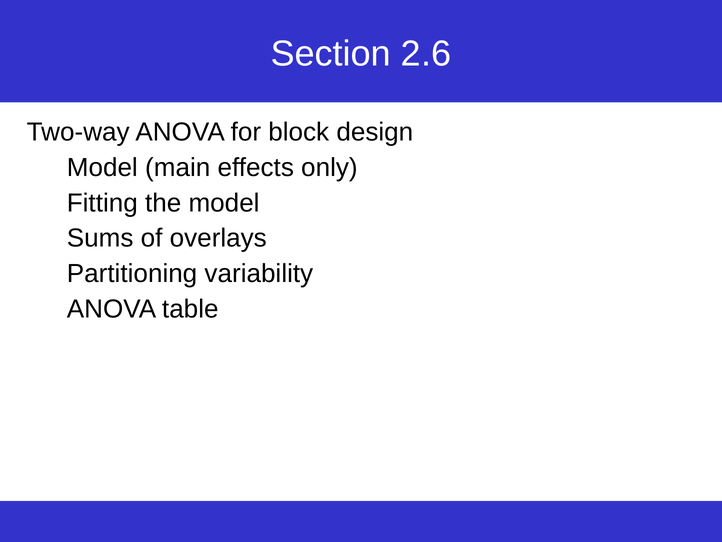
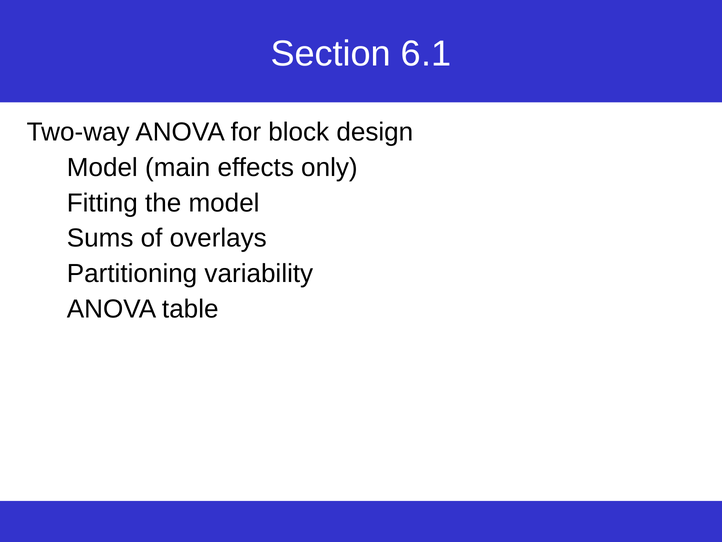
2.6: 2.6 -> 6.1
